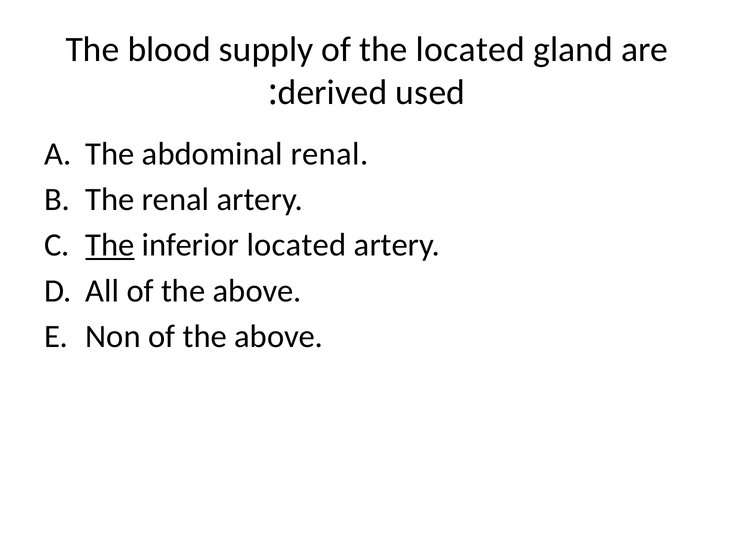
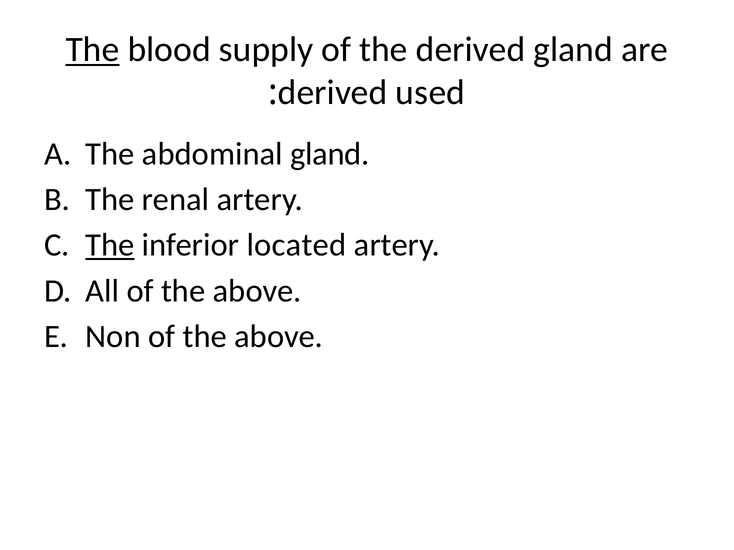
The at (92, 50) underline: none -> present
the located: located -> derived
abdominal renal: renal -> gland
